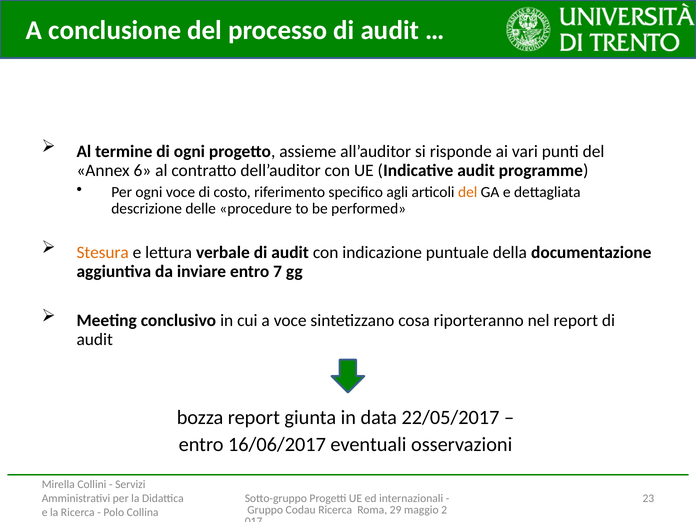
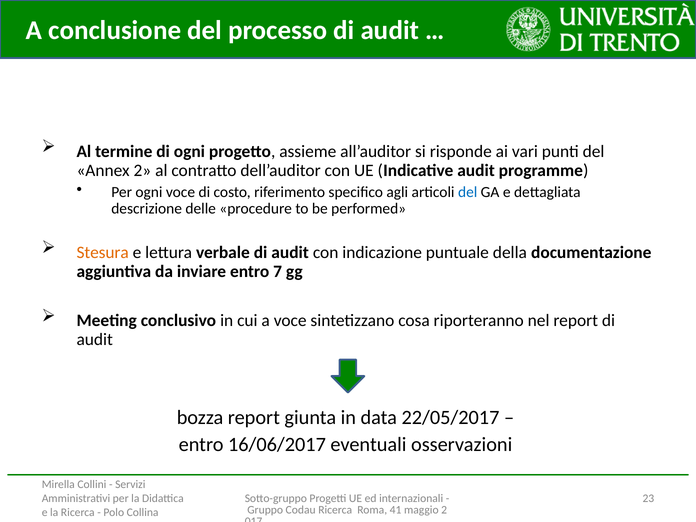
Annex 6: 6 -> 2
del at (468, 192) colour: orange -> blue
29: 29 -> 41
